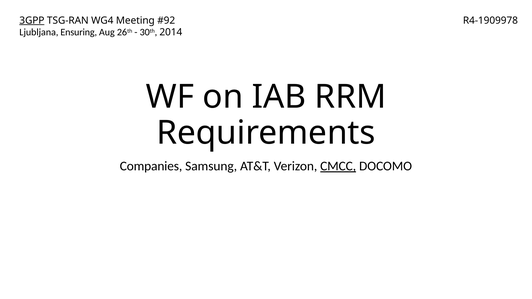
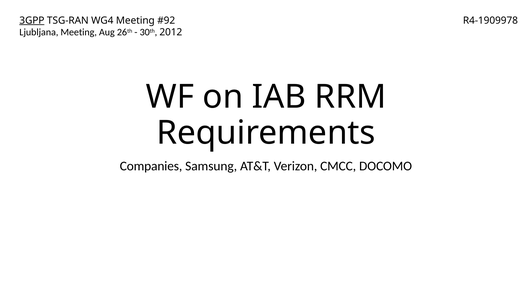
Ljubljana Ensuring: Ensuring -> Meeting
2014: 2014 -> 2012
CMCC underline: present -> none
